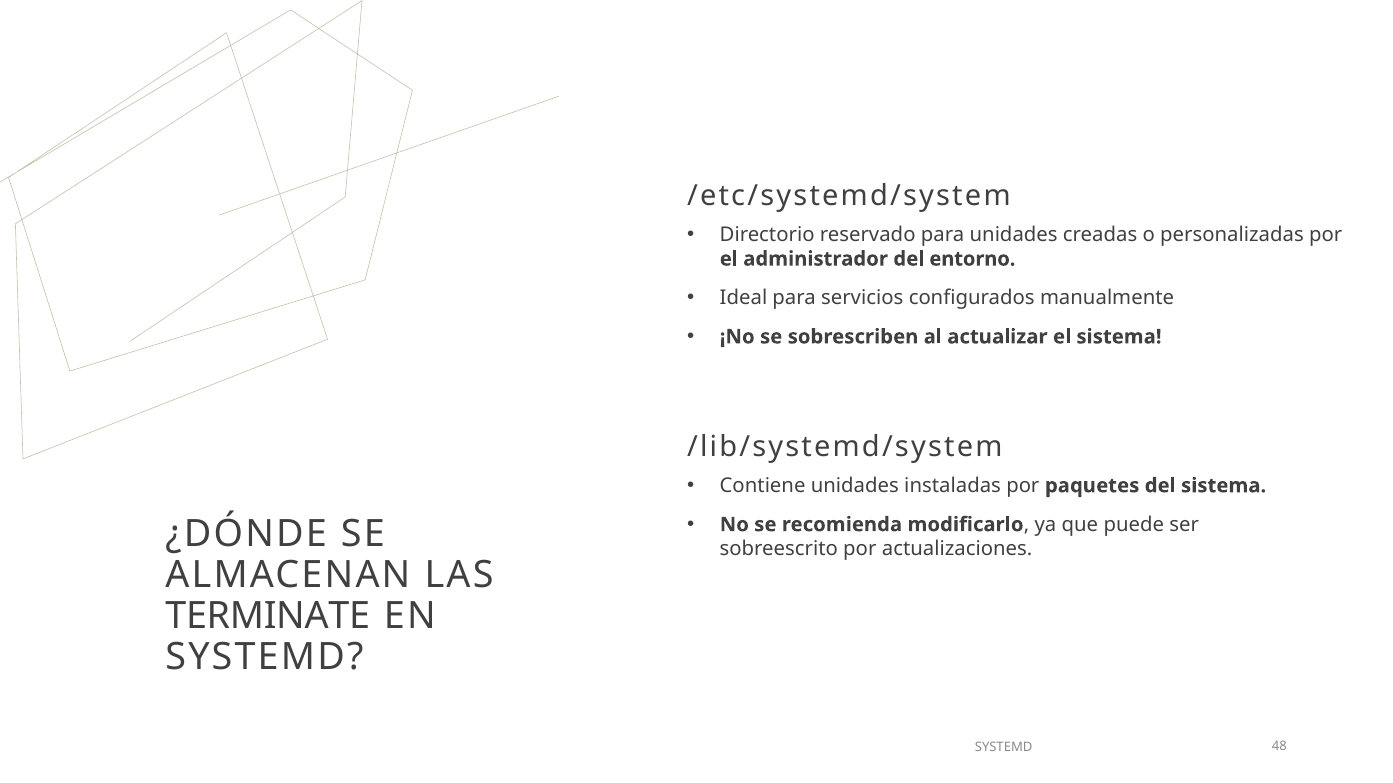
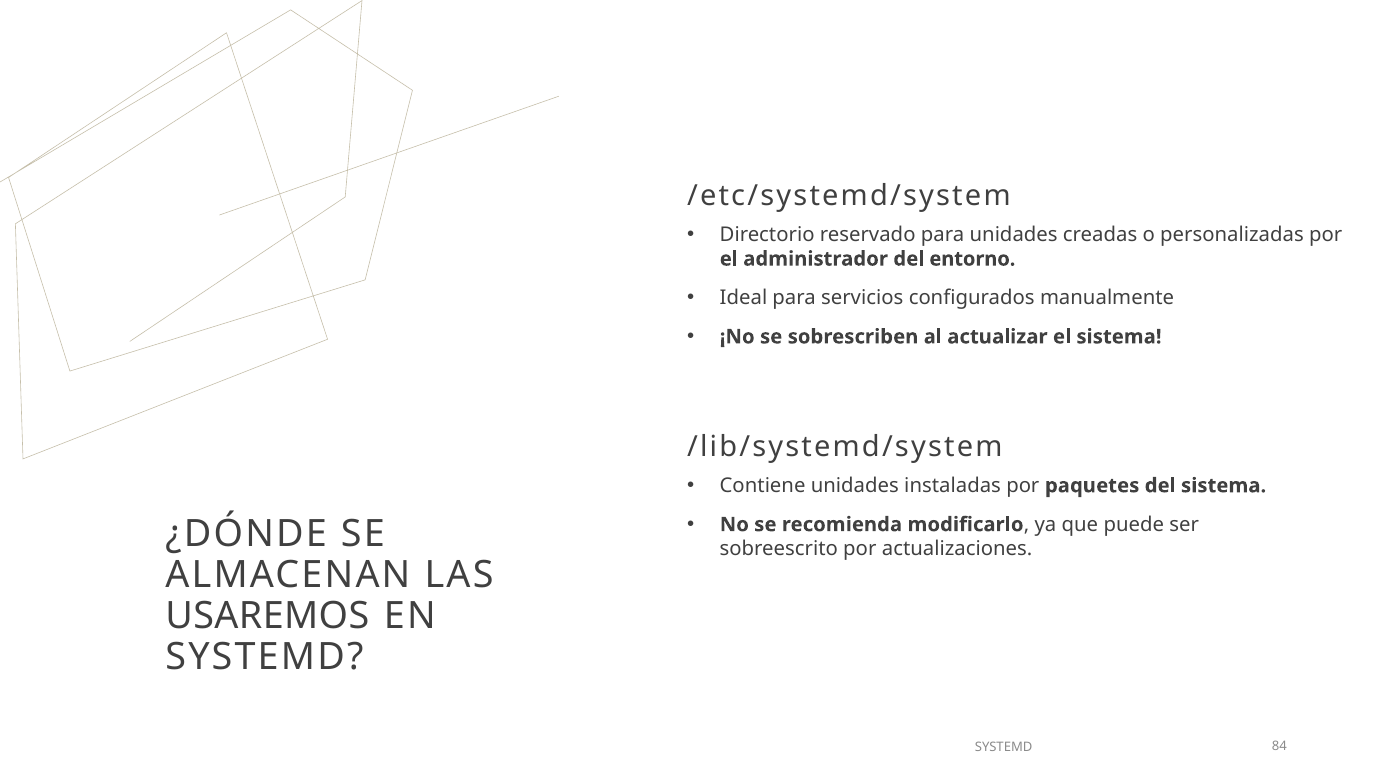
TERMINATE: TERMINATE -> USAREMOS
48: 48 -> 84
